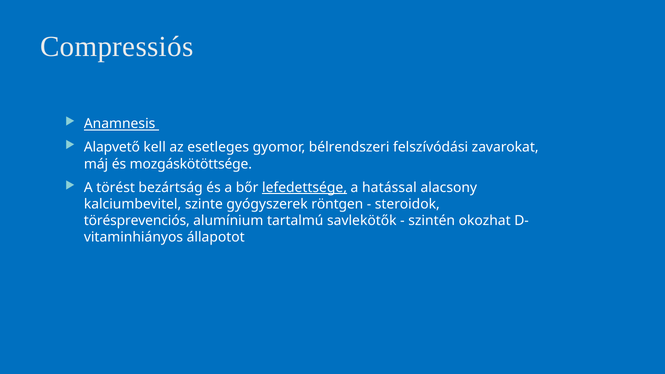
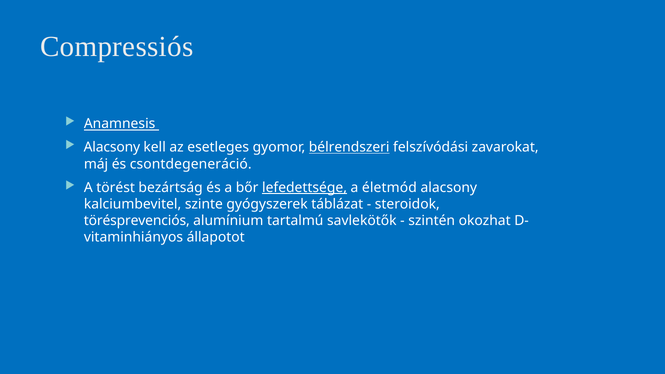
Alapvető at (112, 147): Alapvető -> Alacsony
bélrendszeri underline: none -> present
mozgáskötöttsége: mozgáskötöttsége -> csontdegeneráció
hatással: hatással -> életmód
röntgen: röntgen -> táblázat
